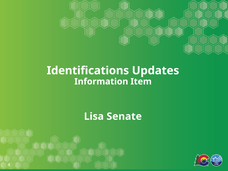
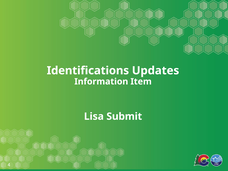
Senate: Senate -> Submit
